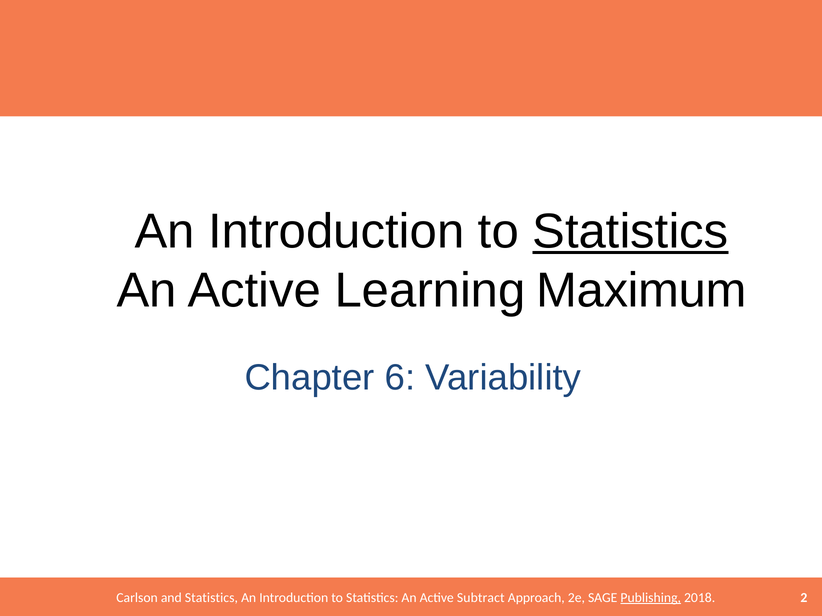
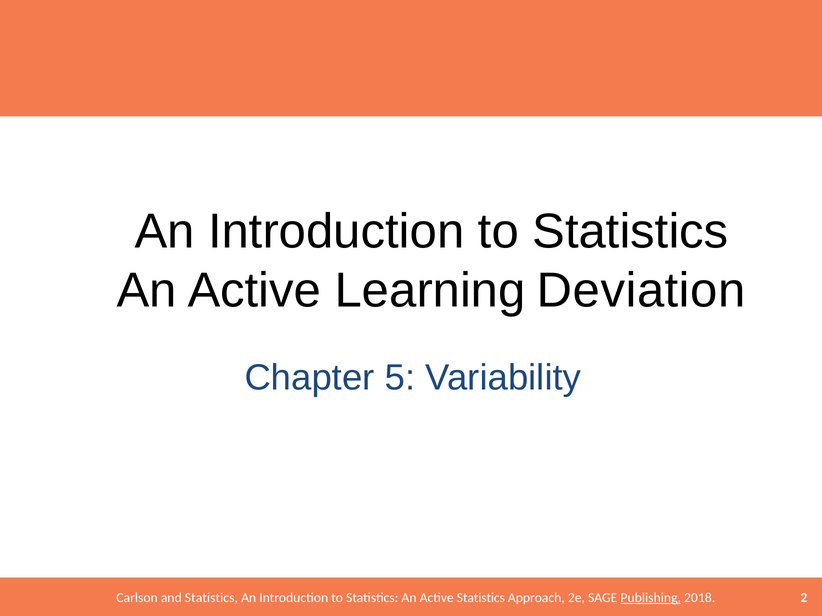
Statistics at (630, 232) underline: present -> none
Maximum: Maximum -> Deviation
6: 6 -> 5
Active Subtract: Subtract -> Statistics
